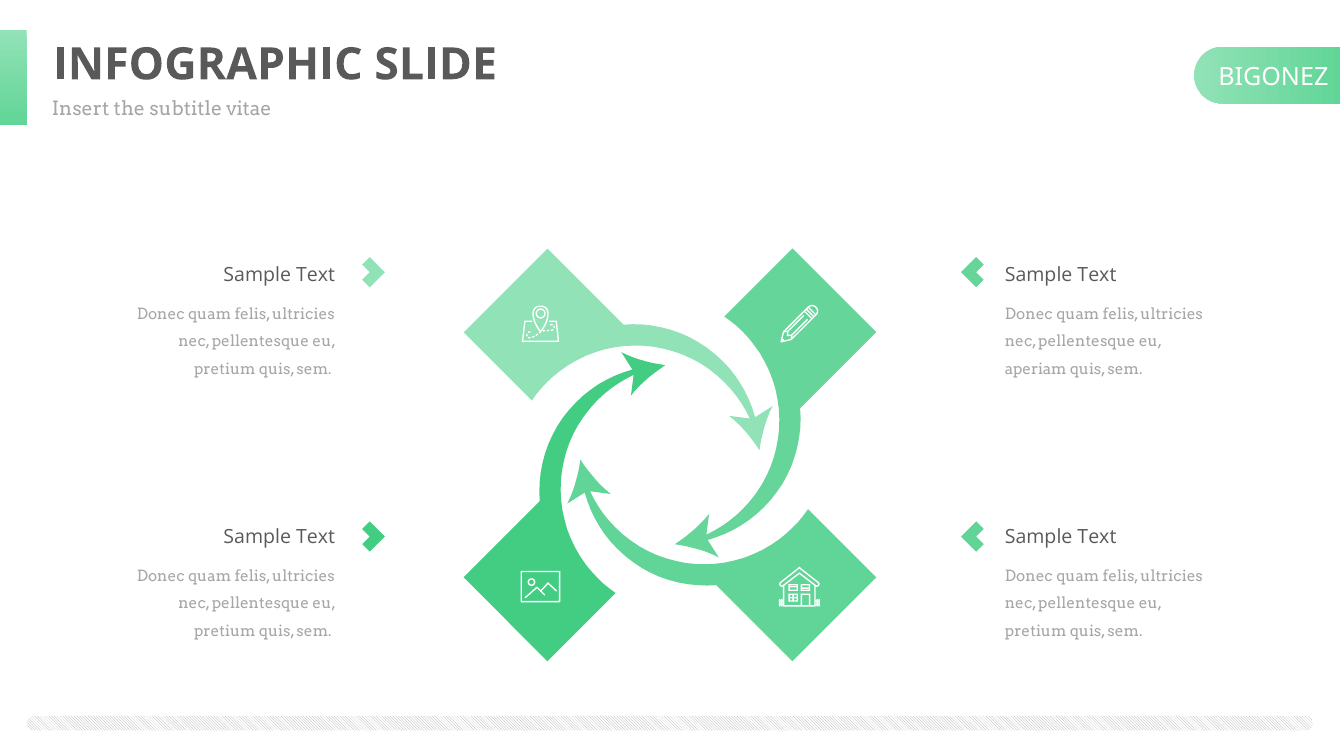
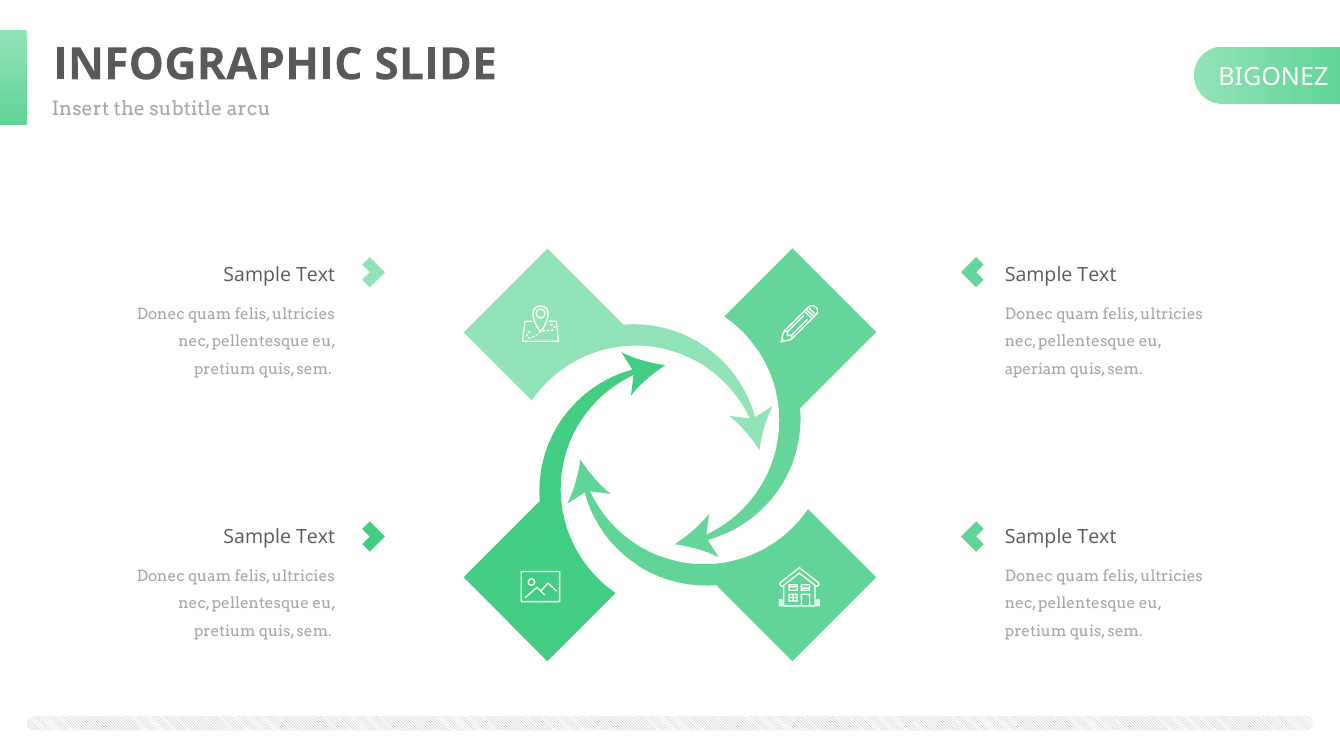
vitae: vitae -> arcu
